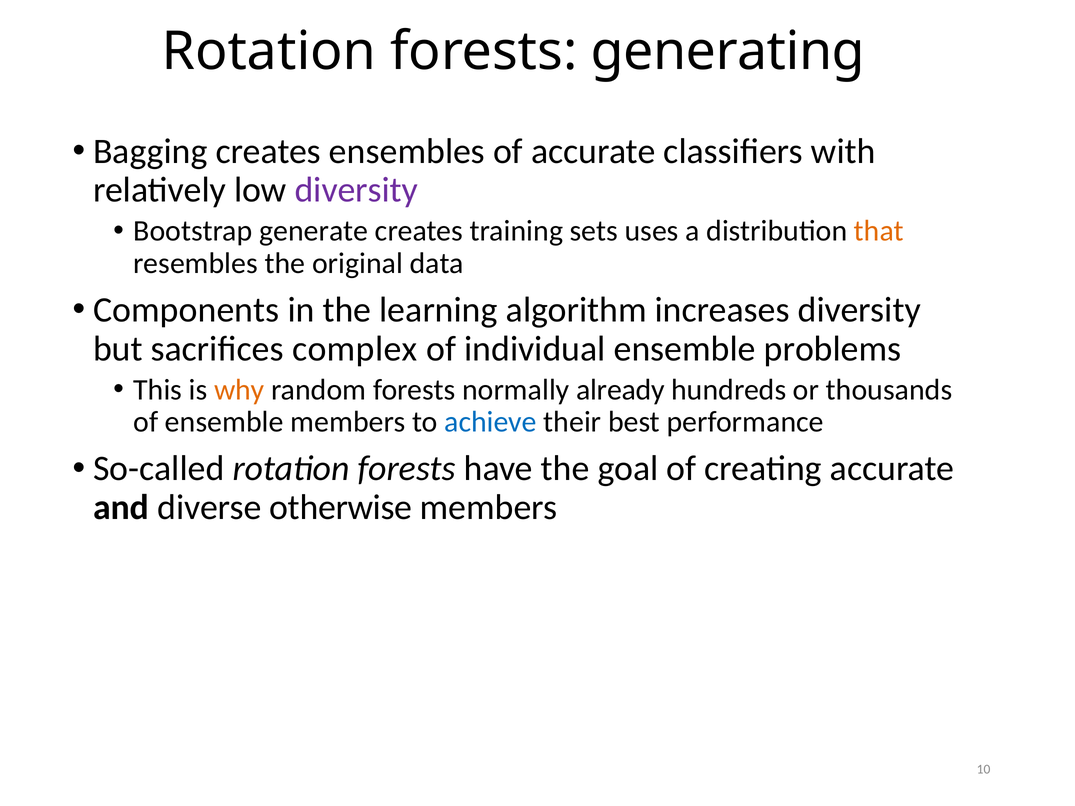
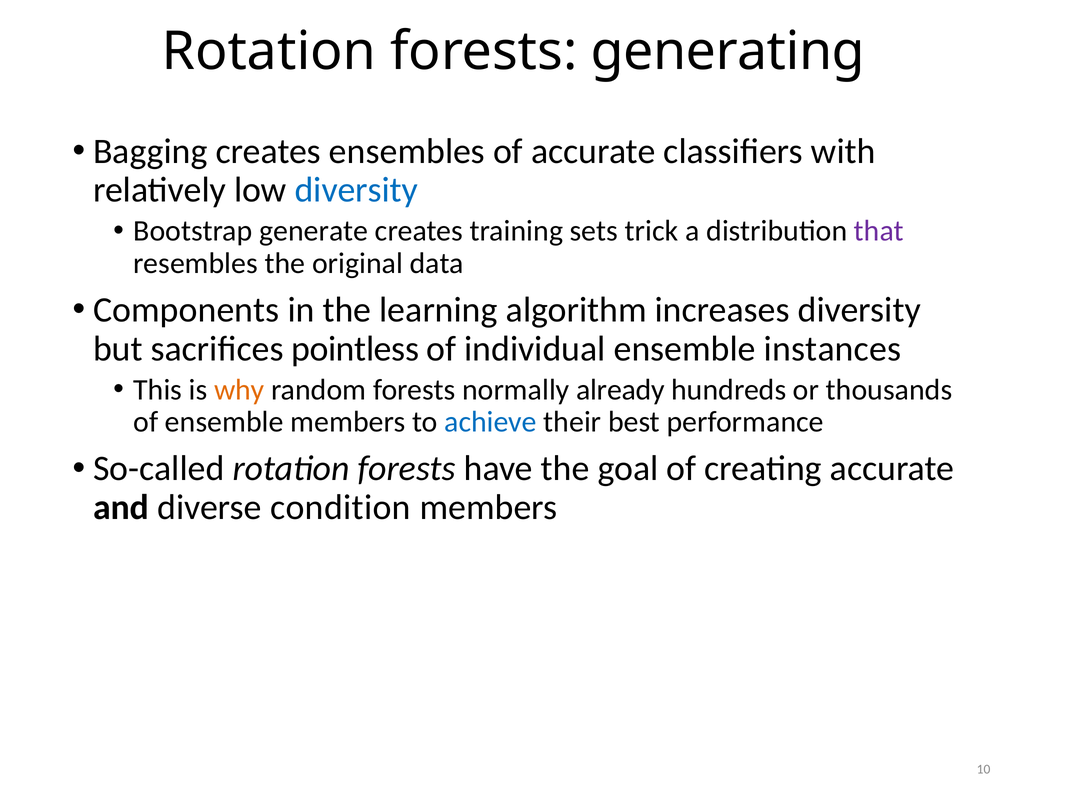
diversity at (356, 190) colour: purple -> blue
uses: uses -> trick
that colour: orange -> purple
complex: complex -> pointless
problems: problems -> instances
otherwise: otherwise -> condition
